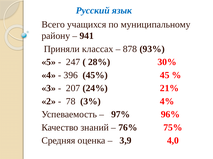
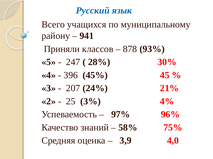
классах: классах -> классов
78: 78 -> 25
76%: 76% -> 58%
